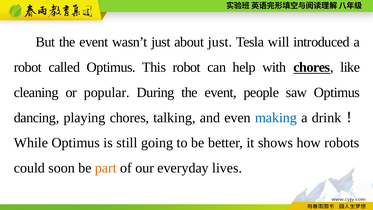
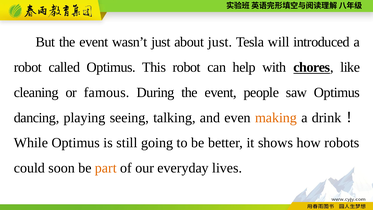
popular: popular -> famous
playing chores: chores -> seeing
making colour: blue -> orange
